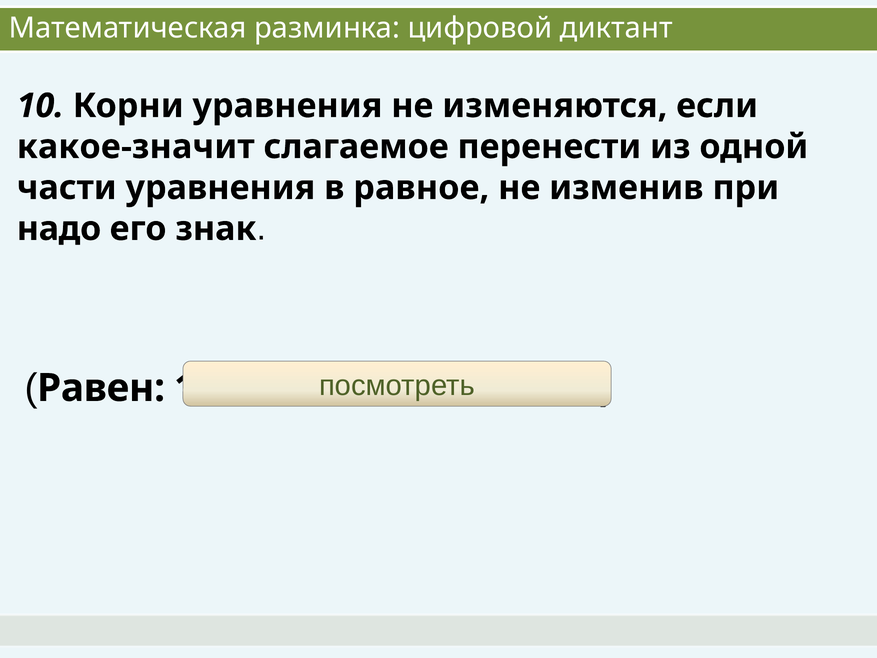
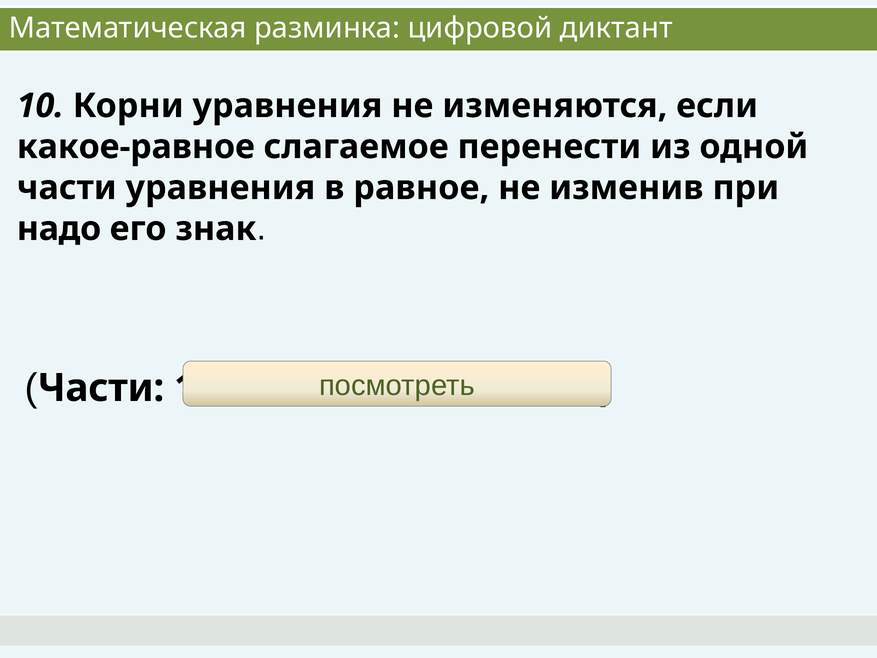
какое-значит: какое-значит -> какое-равное
Равен at (101, 388): Равен -> Части
